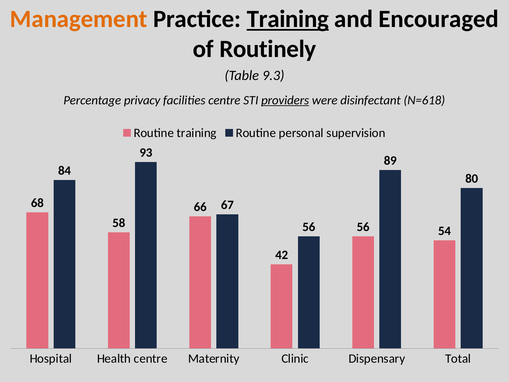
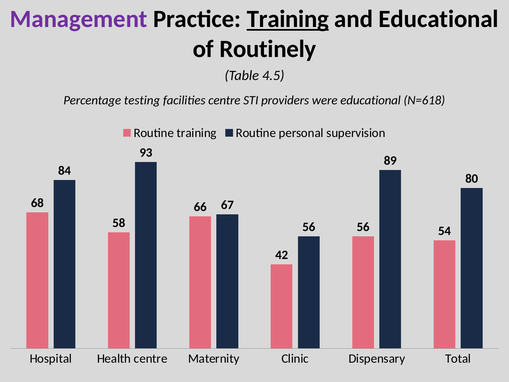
Management colour: orange -> purple
and Encouraged: Encouraged -> Educational
9.3: 9.3 -> 4.5
privacy: privacy -> testing
providers underline: present -> none
were disinfectant: disinfectant -> educational
